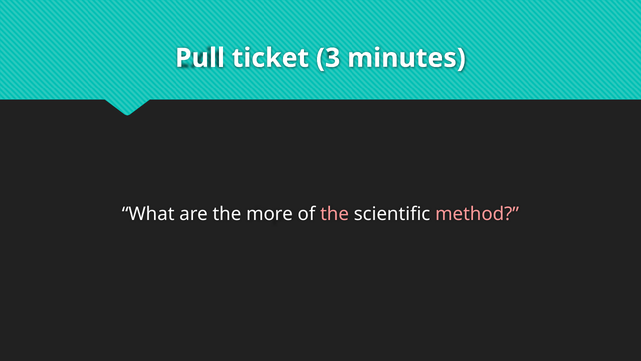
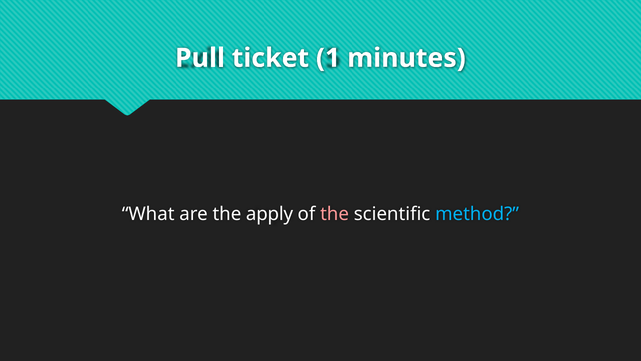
3: 3 -> 1
more: more -> apply
method colour: pink -> light blue
